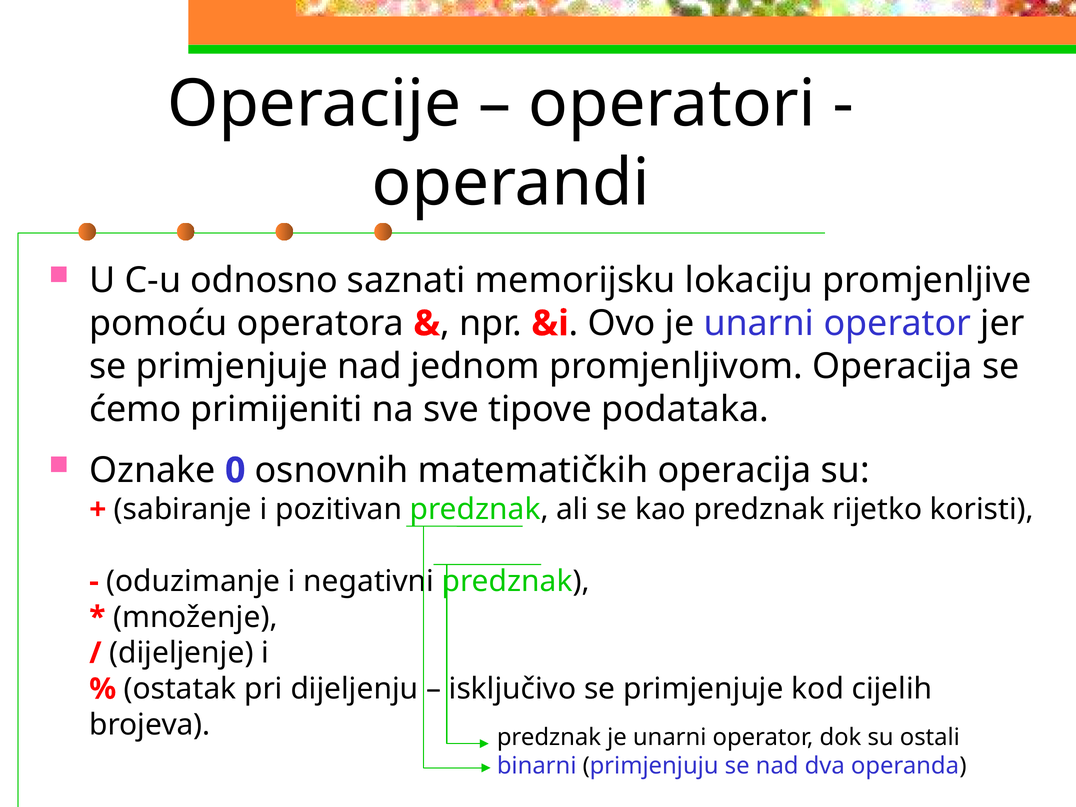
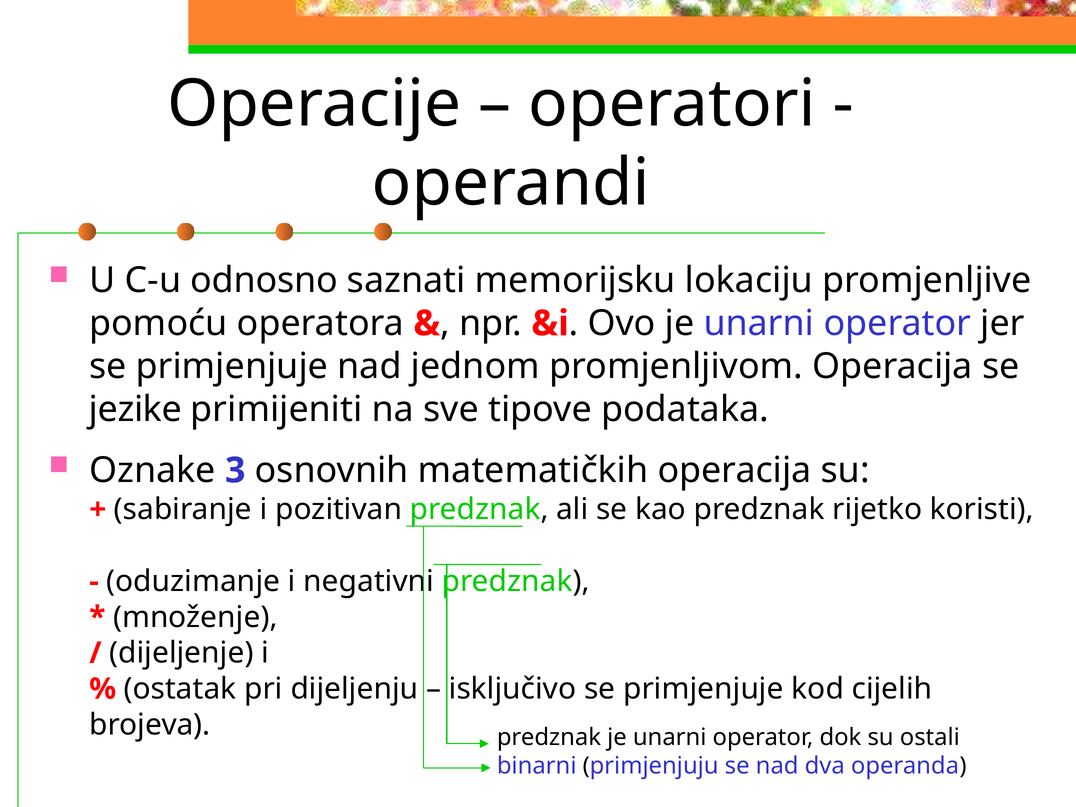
ćemo: ćemo -> jezike
0: 0 -> 3
